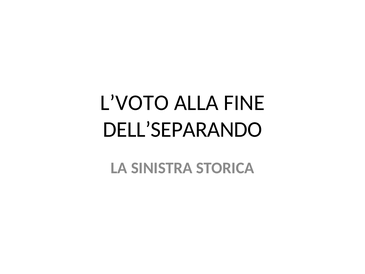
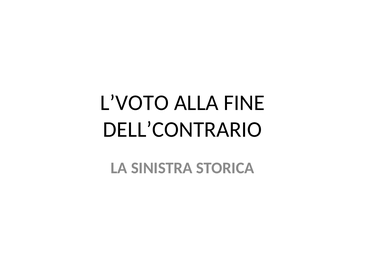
DELL’SEPARANDO: DELL’SEPARANDO -> DELL’CONTRARIO
